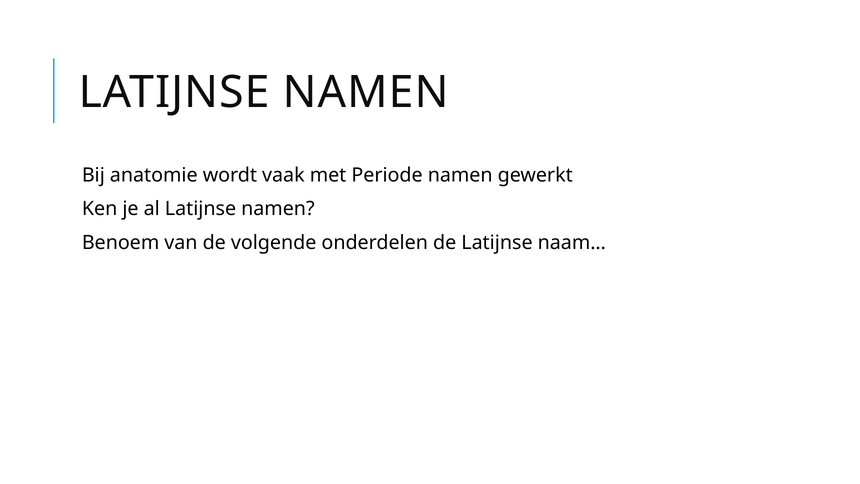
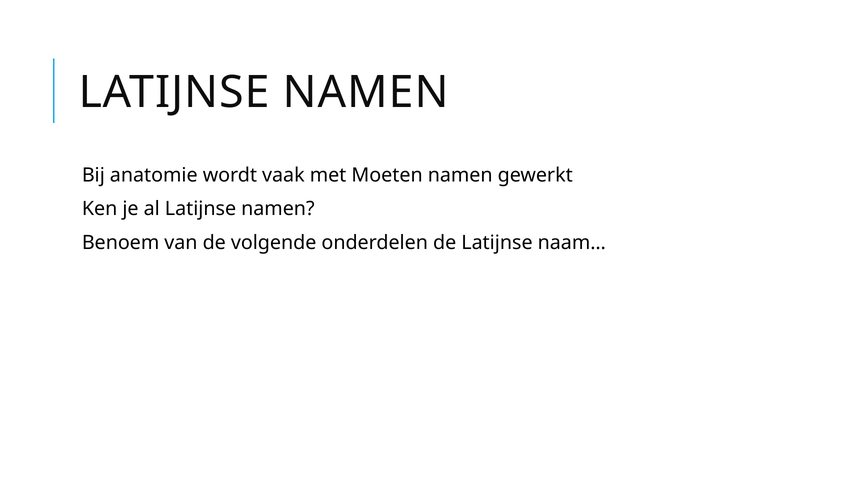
Periode: Periode -> Moeten
